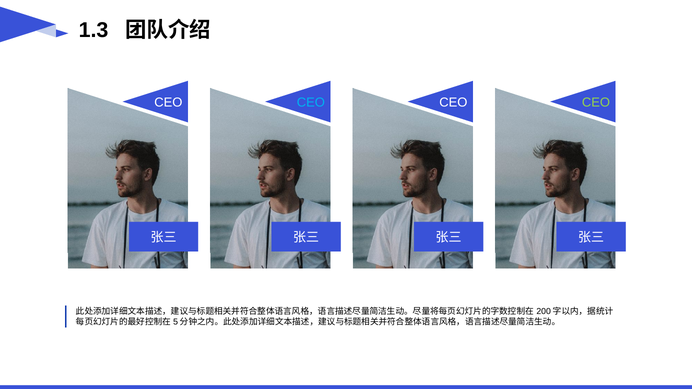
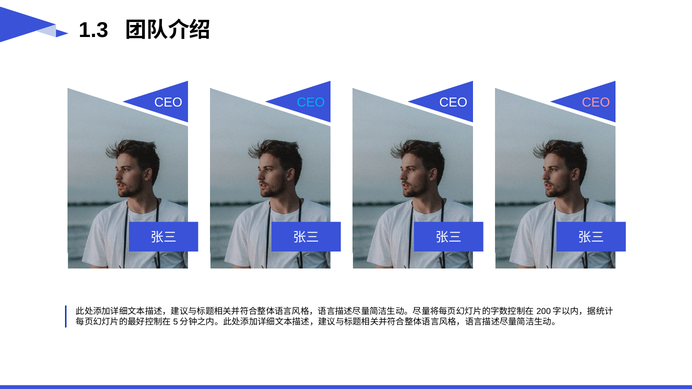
CEO at (596, 102) colour: light green -> pink
